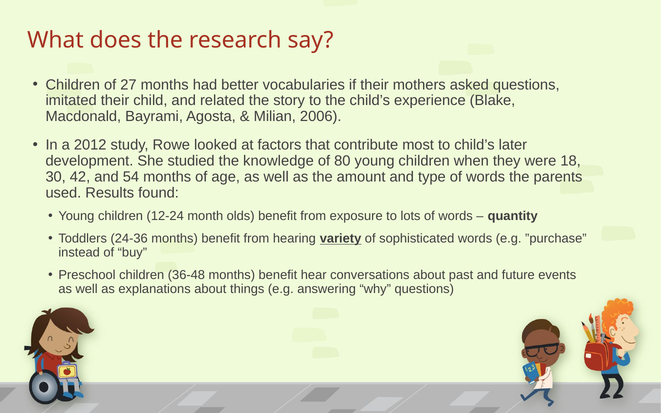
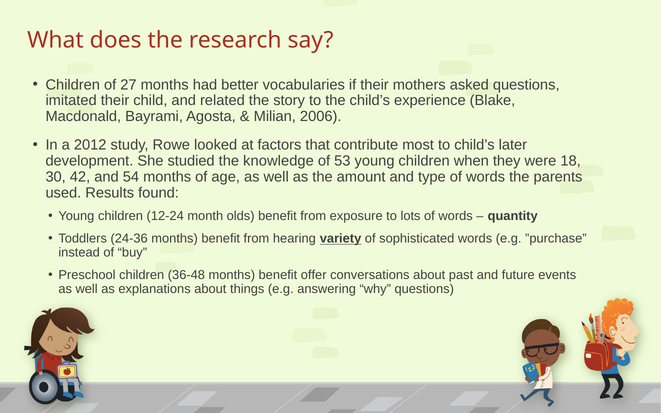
80: 80 -> 53
hear: hear -> offer
